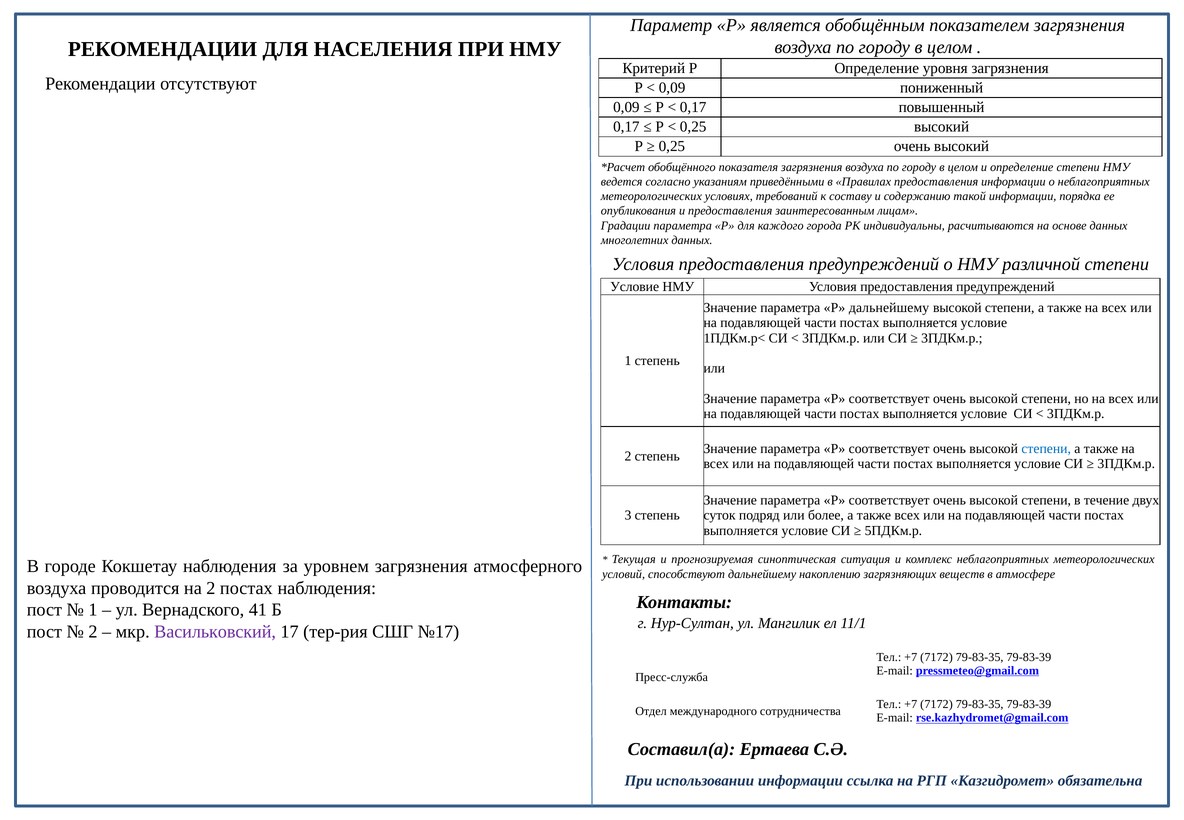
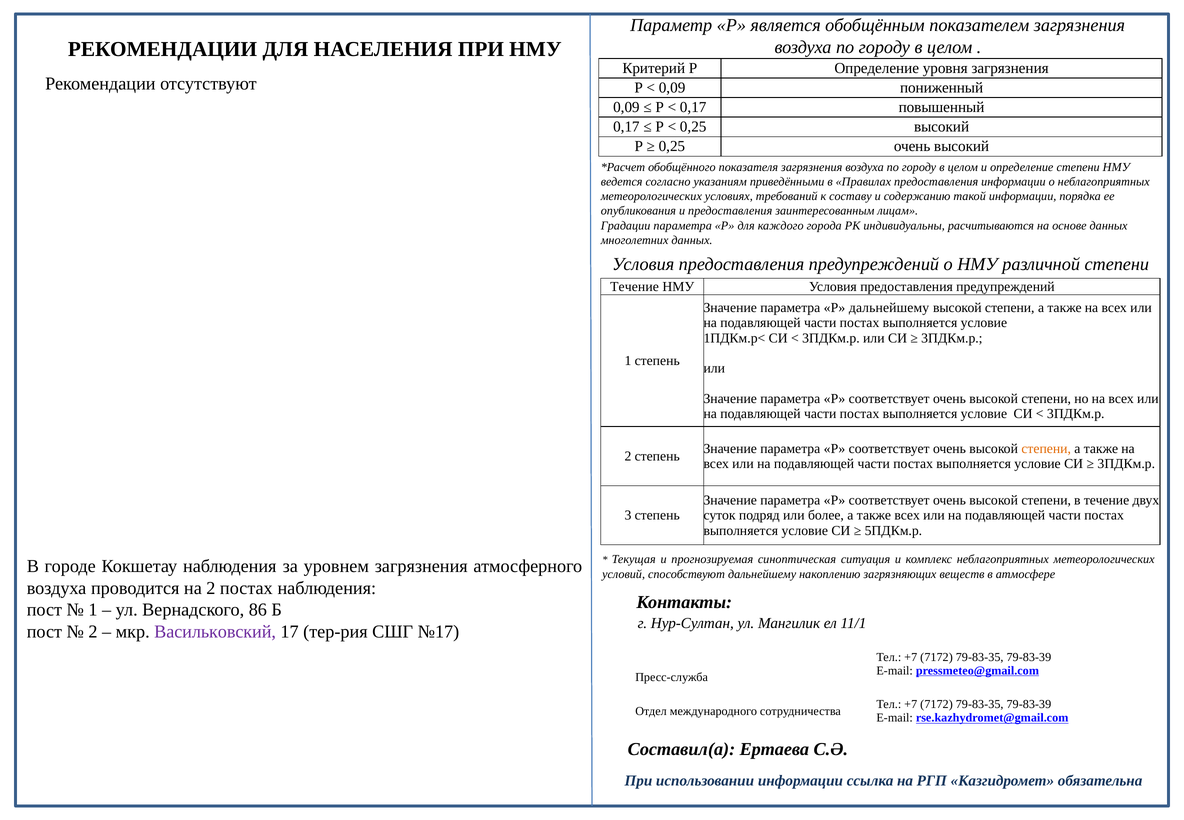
Условие at (635, 287): Условие -> Течение
степени at (1046, 448) colour: blue -> orange
41: 41 -> 86
